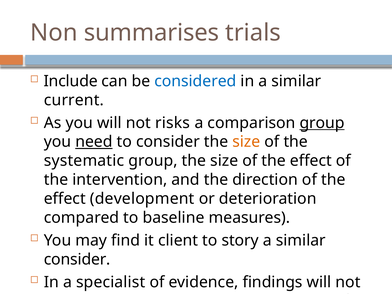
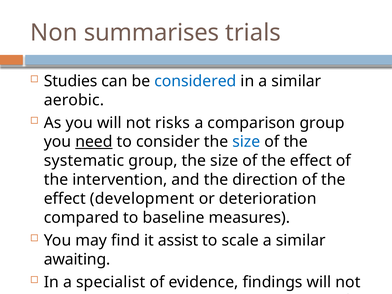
Include: Include -> Studies
current: current -> aerobic
group at (322, 123) underline: present -> none
size at (246, 142) colour: orange -> blue
client: client -> assist
story: story -> scale
consider at (77, 259): consider -> awaiting
